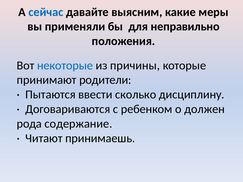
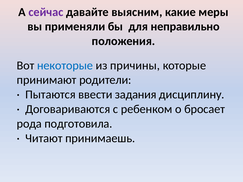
сейчас colour: blue -> purple
сколько: сколько -> задания
должен: должен -> бросает
содержание: содержание -> подготовила
